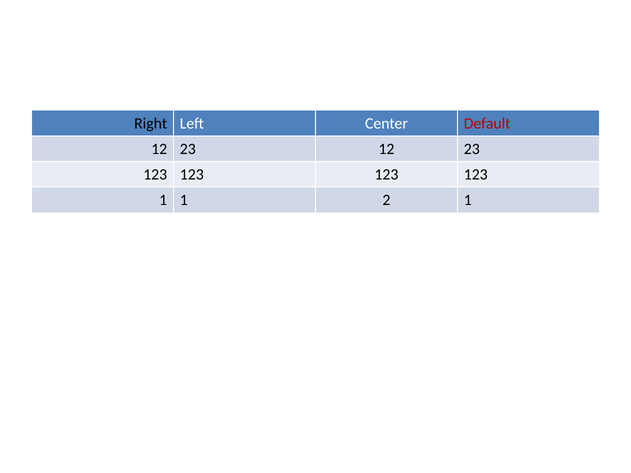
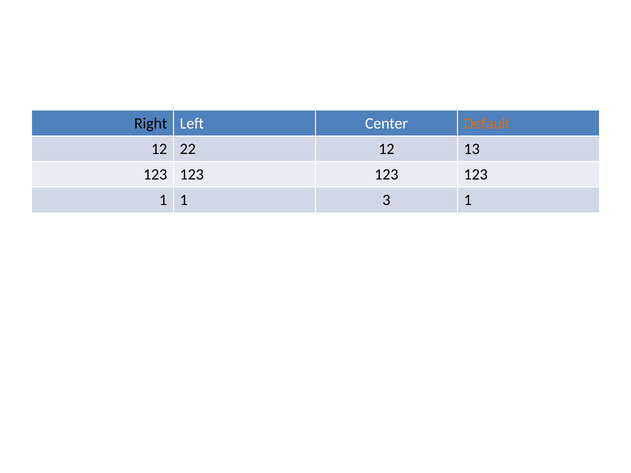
Default colour: red -> orange
23 at (188, 149): 23 -> 22
23 at (472, 149): 23 -> 13
2: 2 -> 3
